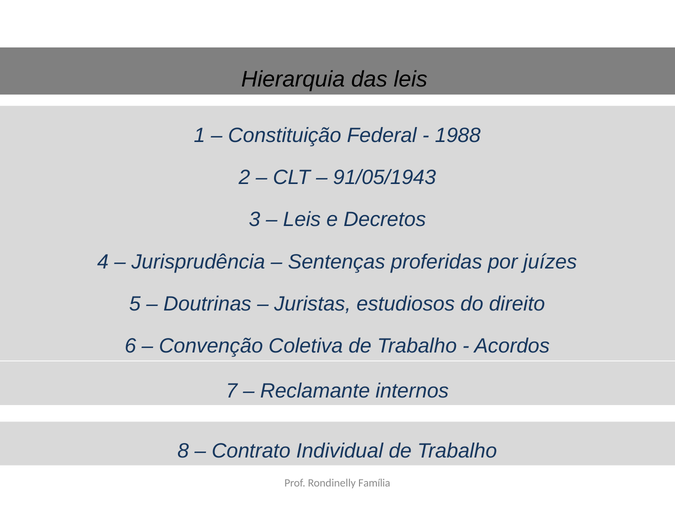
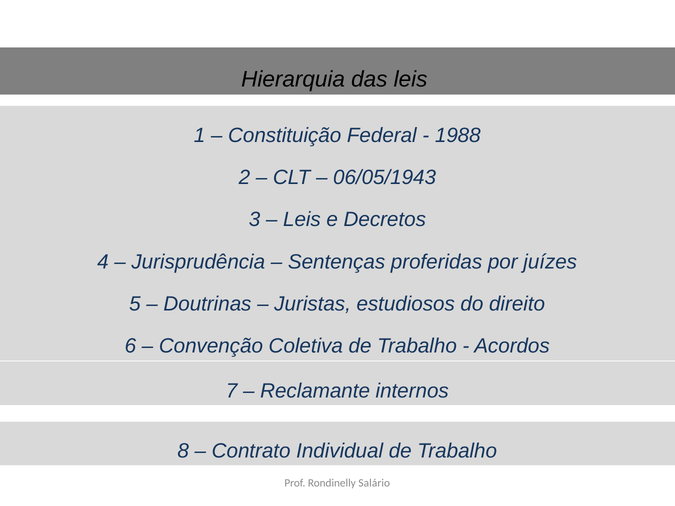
91/05/1943: 91/05/1943 -> 06/05/1943
Família: Família -> Salário
